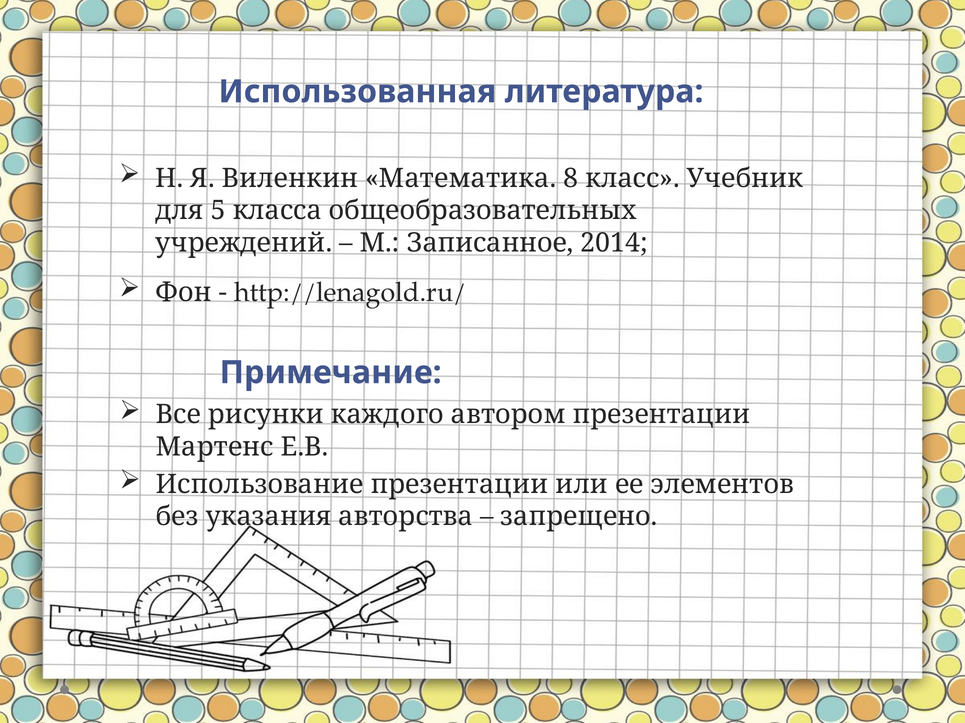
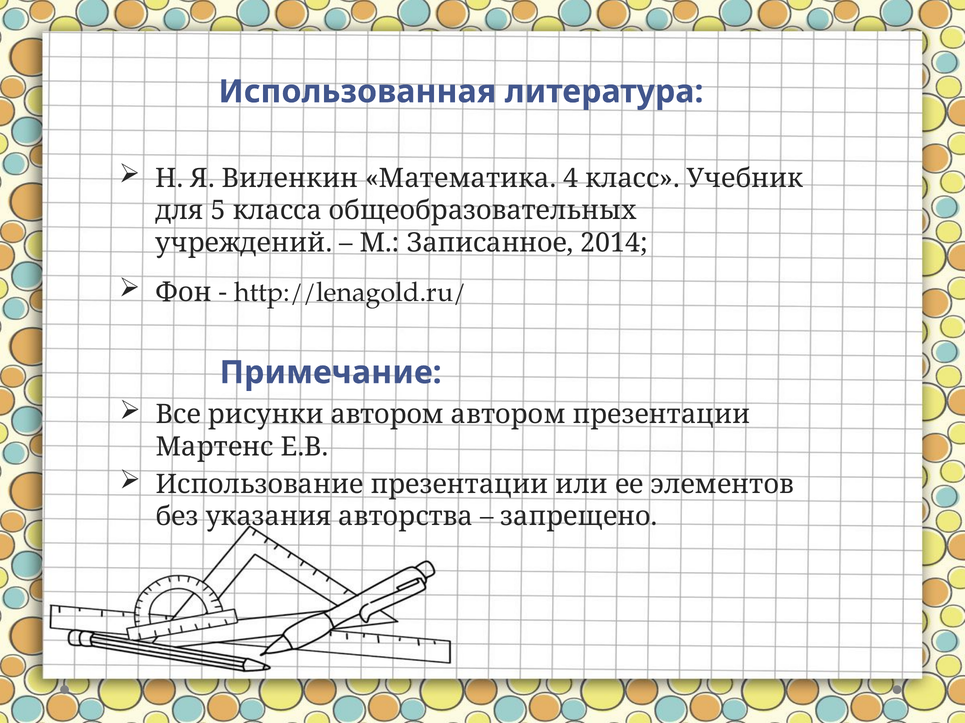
8: 8 -> 4
рисунки каждого: каждого -> автором
